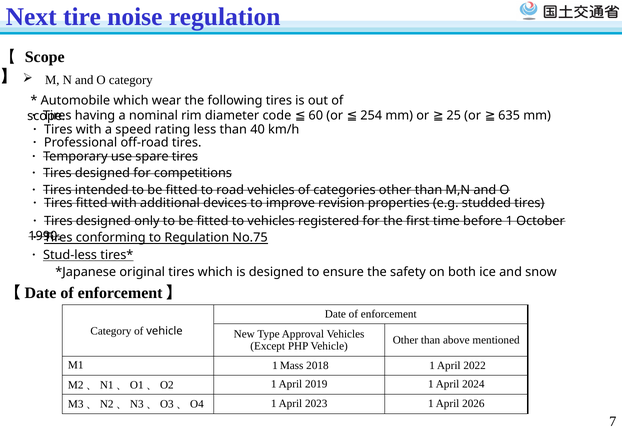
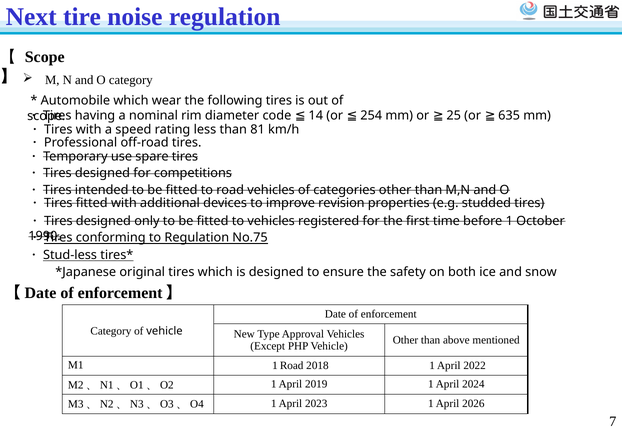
60: 60 -> 14
40: 40 -> 81
1 Mass: Mass -> Road
